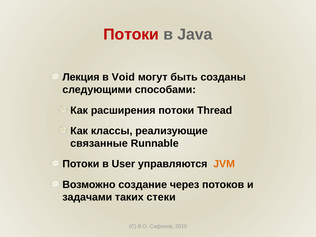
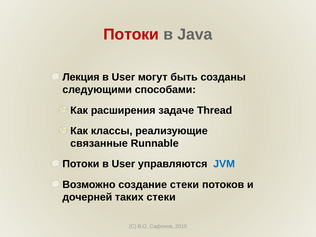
Void at (123, 77): Void -> User
расширения потоки: потоки -> задаче
JVM colour: orange -> blue
создание через: через -> стеки
задачами: задачами -> дочерней
